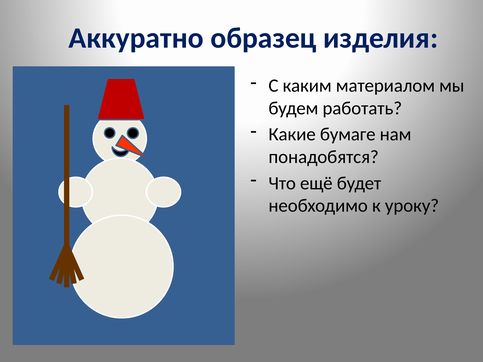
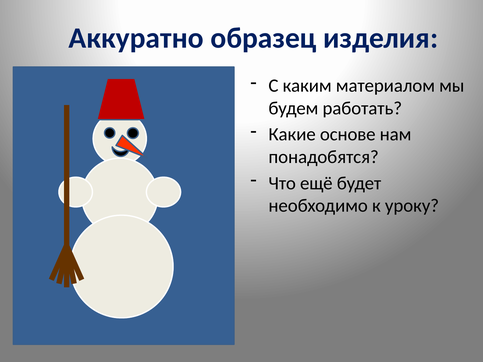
бумаге: бумаге -> основе
